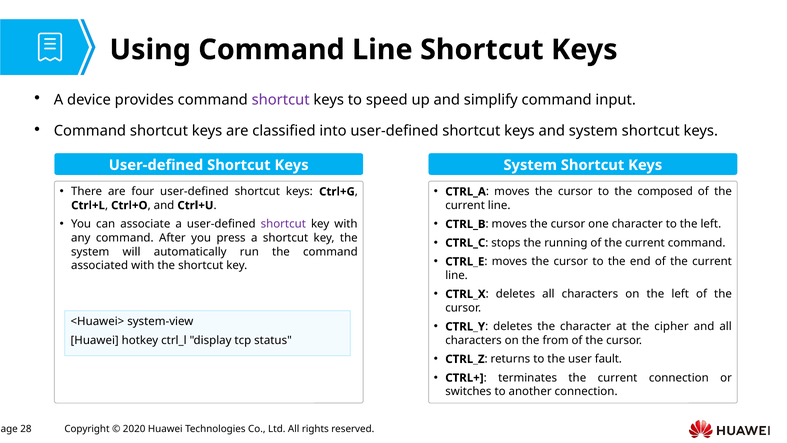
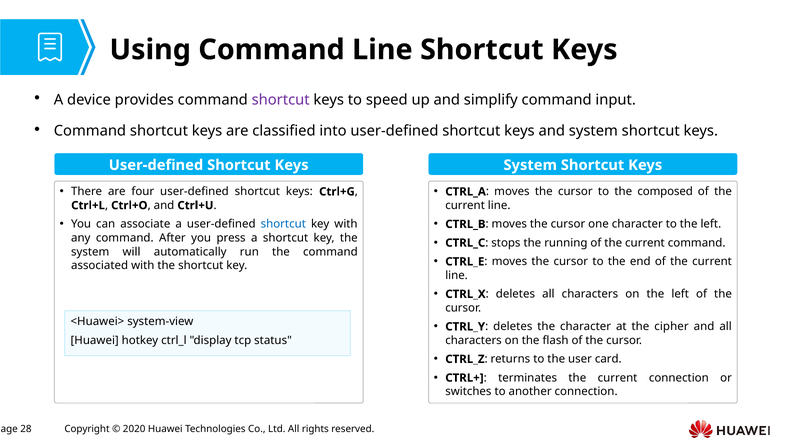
shortcut at (283, 224) colour: purple -> blue
from: from -> flash
fault: fault -> card
